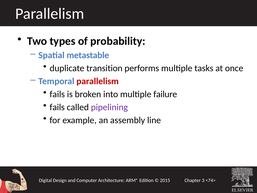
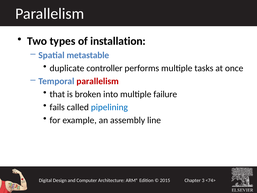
probability: probability -> installation
transition: transition -> controller
fails at (57, 94): fails -> that
pipelining colour: purple -> blue
